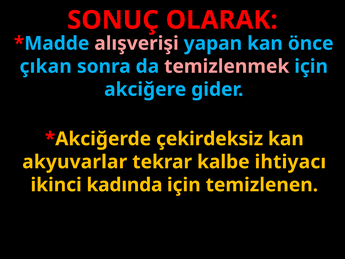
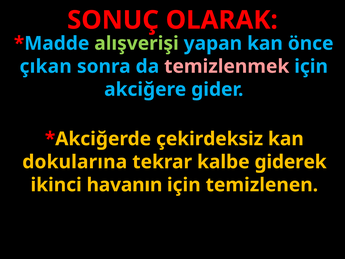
alışverişi colour: pink -> light green
akyuvarlar: akyuvarlar -> dokularına
ihtiyacı: ihtiyacı -> giderek
kadında: kadında -> havanın
